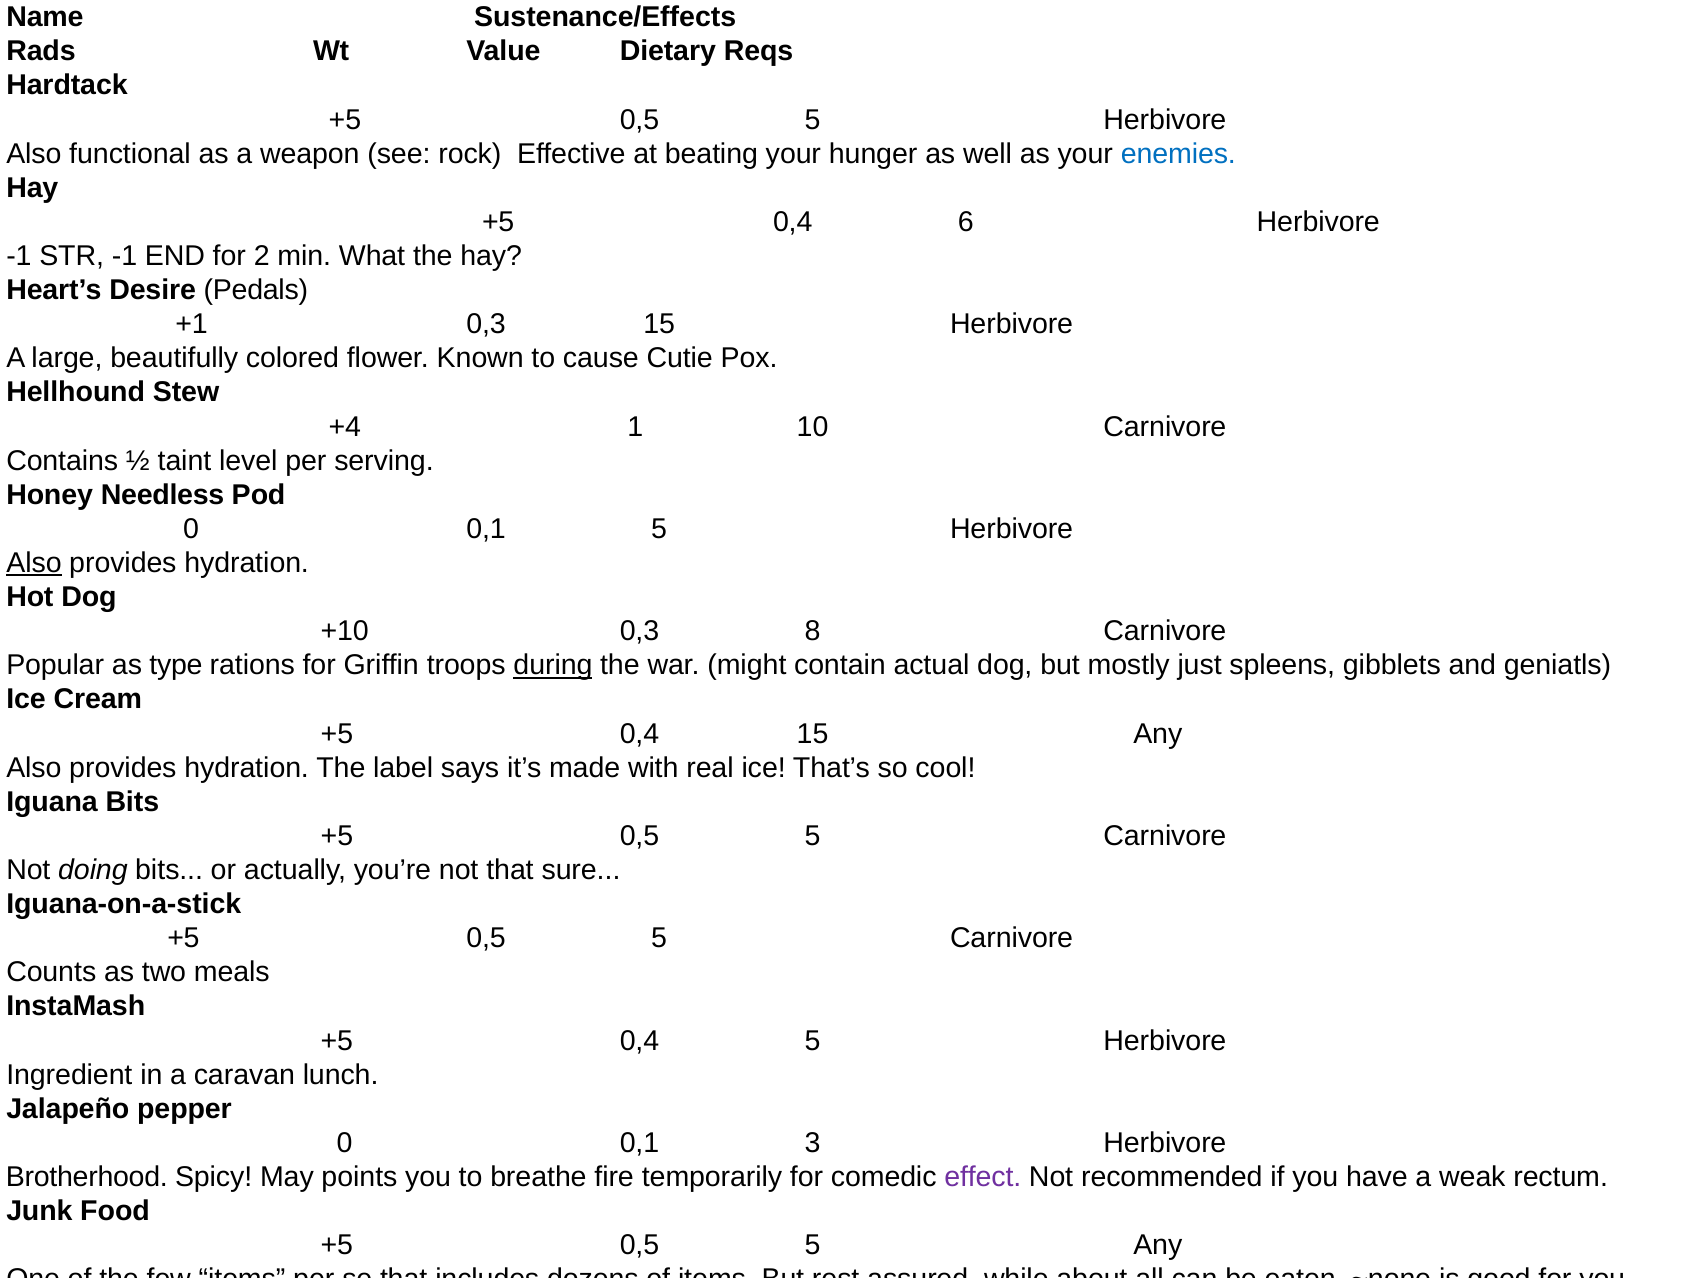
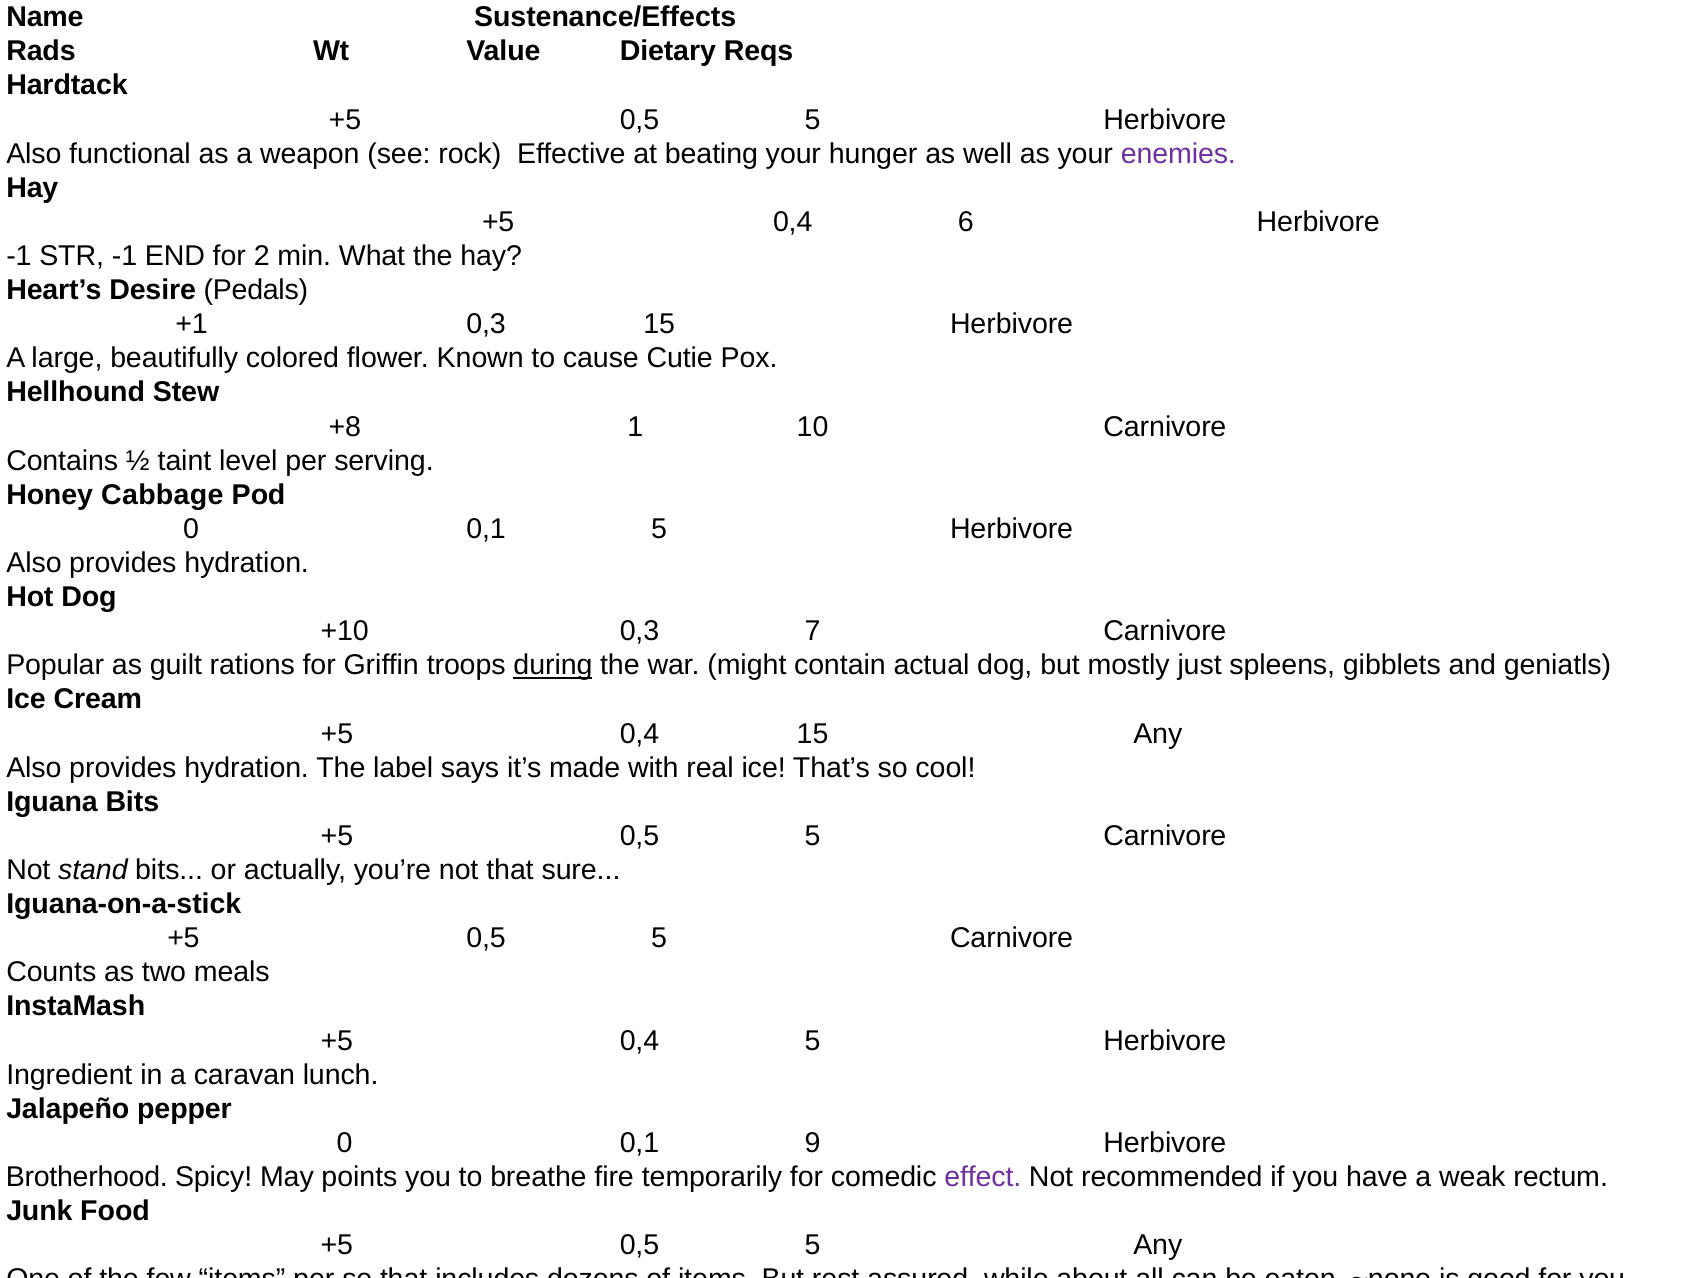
enemies colour: blue -> purple
+4: +4 -> +8
Needless: Needless -> Cabbage
Also at (34, 563) underline: present -> none
0,3 8: 8 -> 7
type: type -> guilt
doing: doing -> stand
3: 3 -> 9
